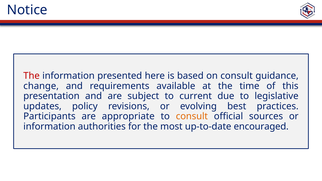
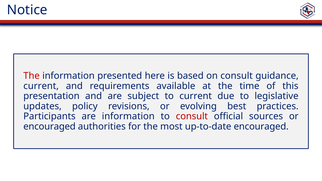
change at (41, 86): change -> current
are appropriate: appropriate -> information
consult at (192, 116) colour: orange -> red
information at (49, 127): information -> encouraged
